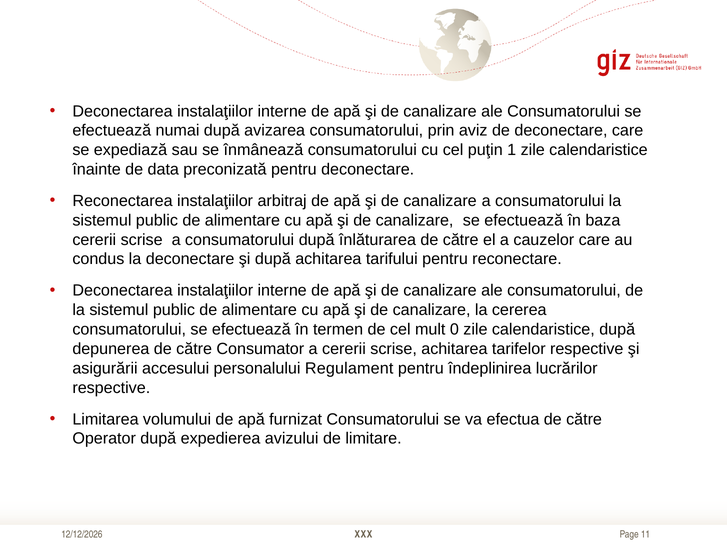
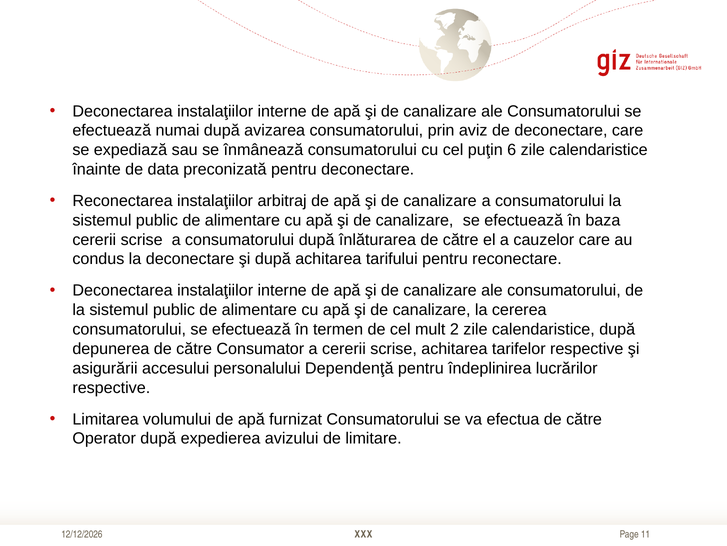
1: 1 -> 6
0: 0 -> 2
Regulament: Regulament -> Dependenţă
